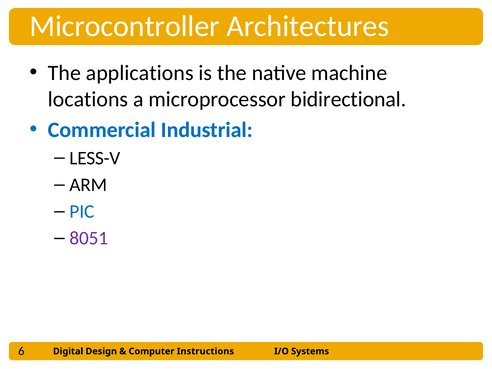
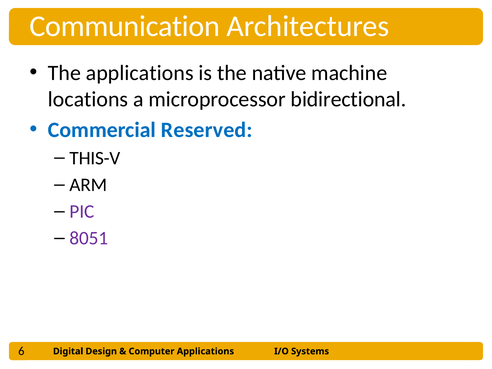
Microcontroller: Microcontroller -> Communication
Industrial: Industrial -> Reserved
LESS-V: LESS-V -> THIS-V
PIC colour: blue -> purple
Instructions at (205, 351): Instructions -> Applications
